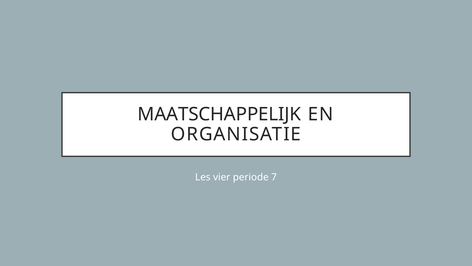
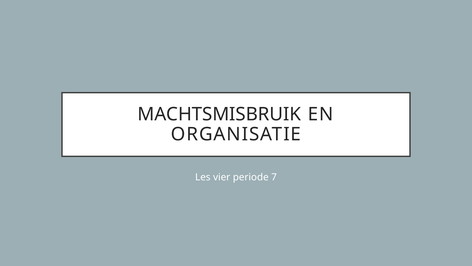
MAATSCHAPPELIJK: MAATSCHAPPELIJK -> MACHTSMISBRUIK
